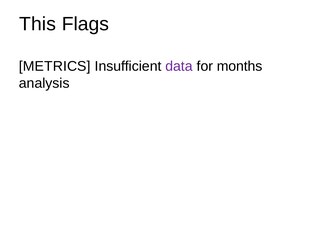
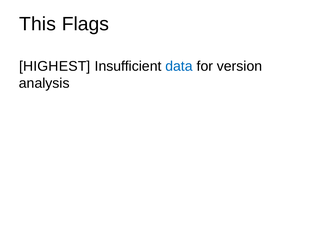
METRICS: METRICS -> HIGHEST
data colour: purple -> blue
months: months -> version
